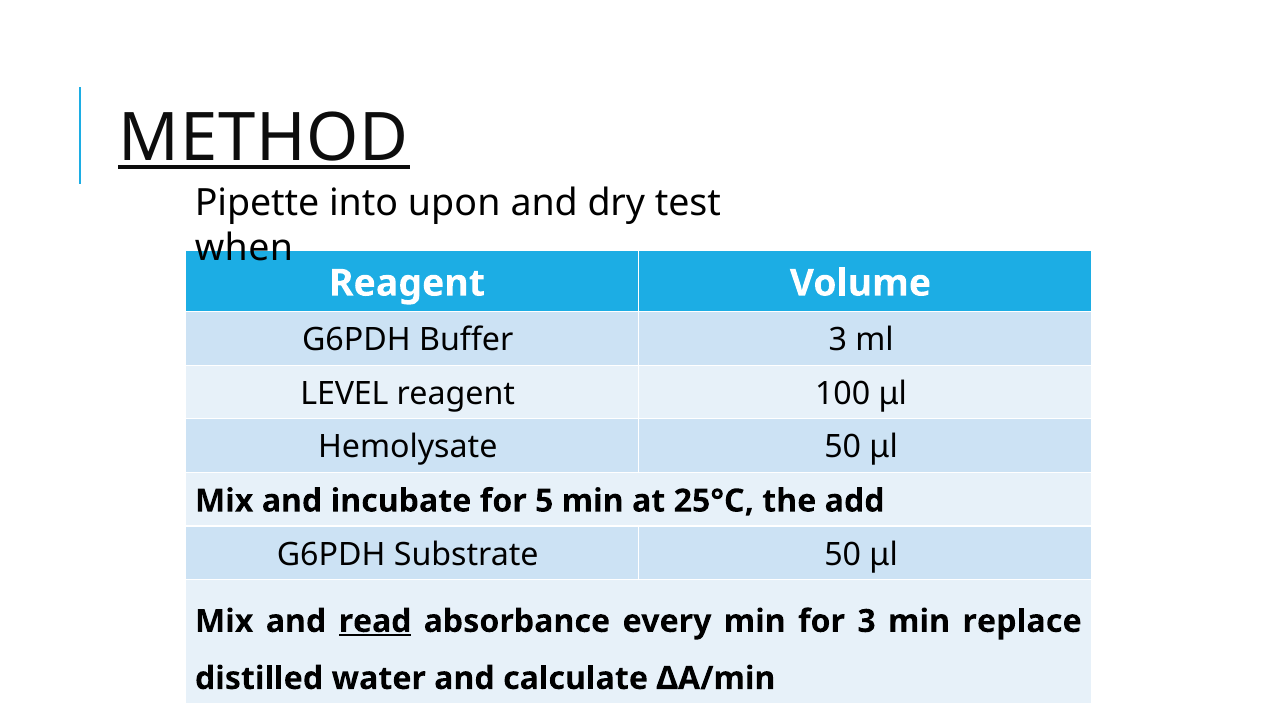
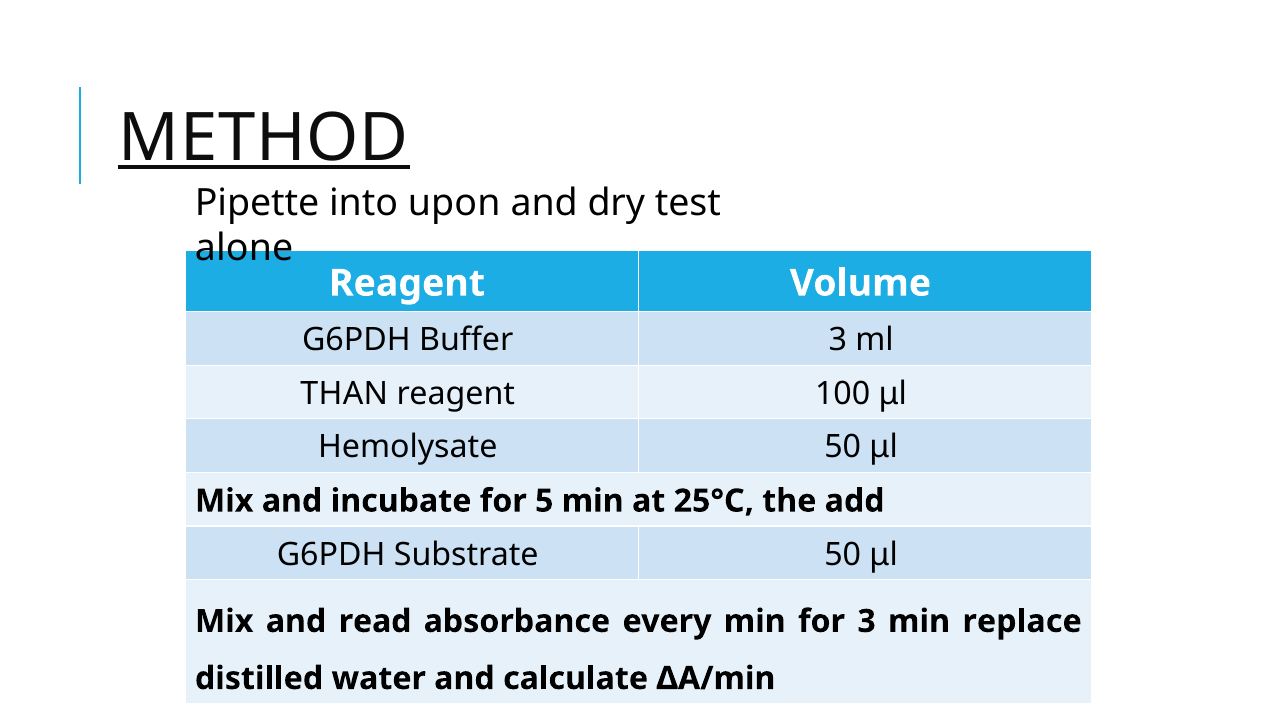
when: when -> alone
LEVEL: LEVEL -> THAN
read underline: present -> none
